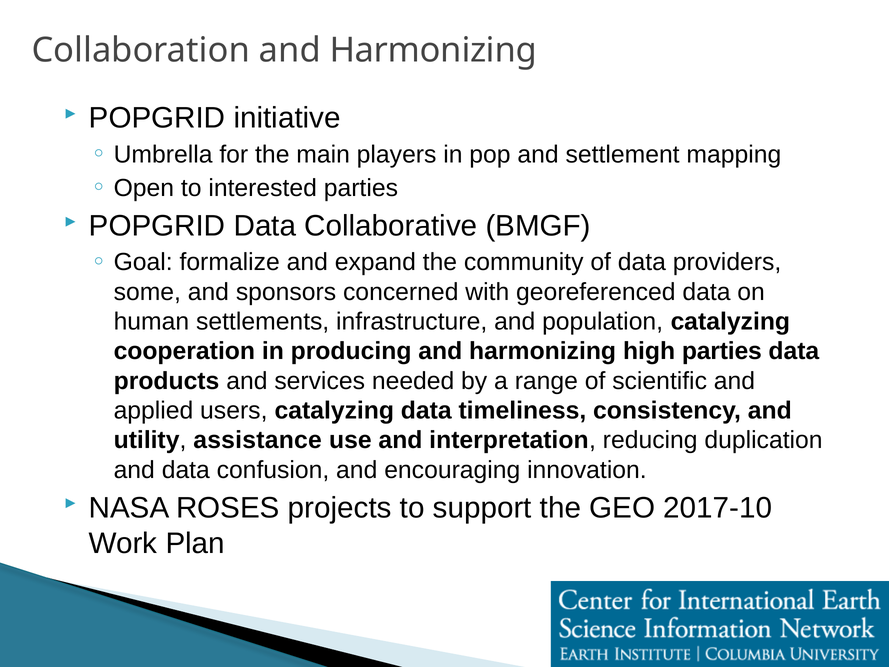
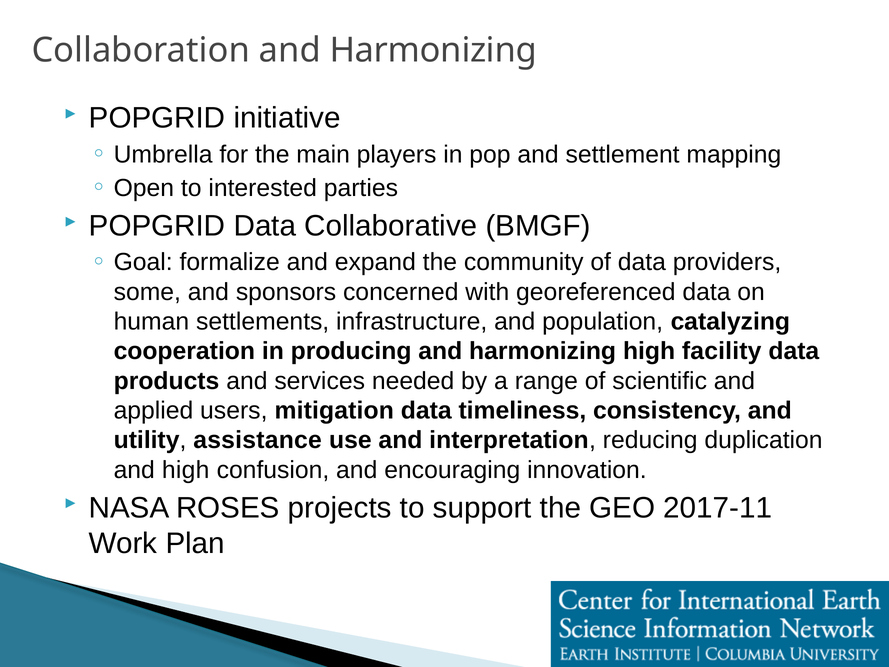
high parties: parties -> facility
users catalyzing: catalyzing -> mitigation
and data: data -> high
2017-10: 2017-10 -> 2017-11
